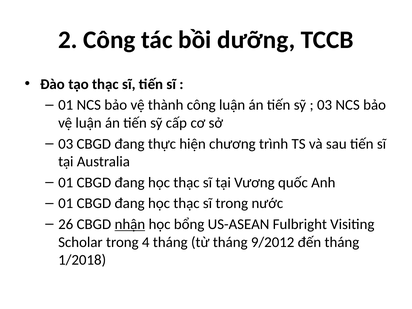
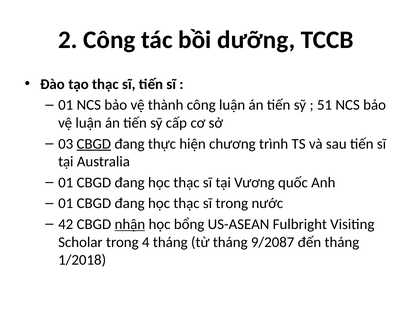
03 at (325, 105): 03 -> 51
CBGD at (94, 144) underline: none -> present
26: 26 -> 42
9/2012: 9/2012 -> 9/2087
